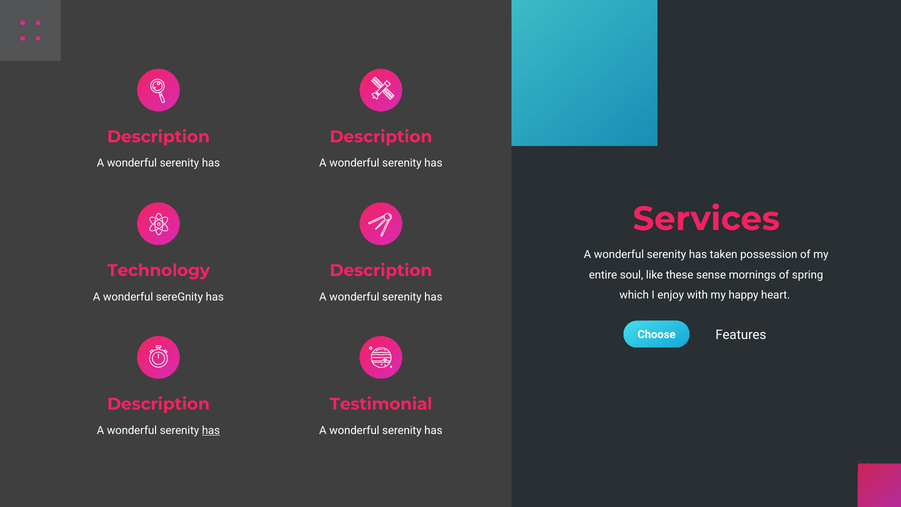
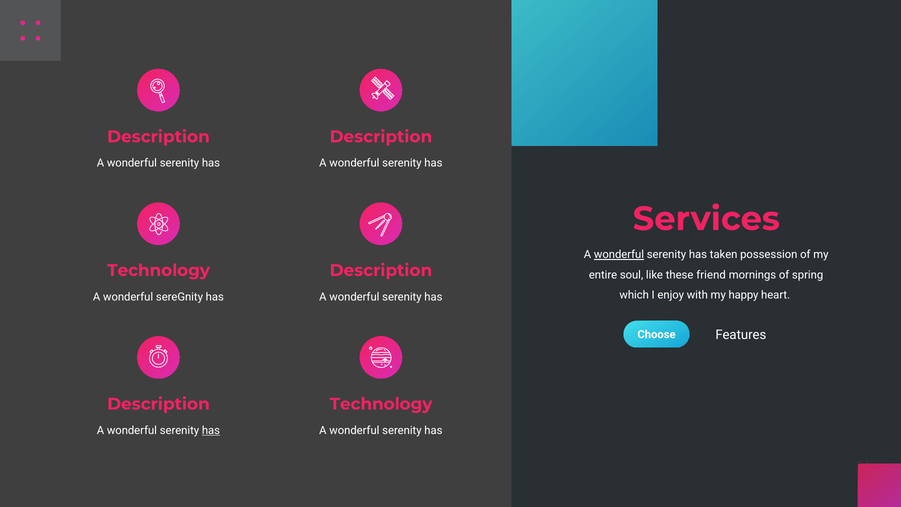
wonderful at (619, 255) underline: none -> present
sense: sense -> friend
Testimonial at (381, 404): Testimonial -> Technology
